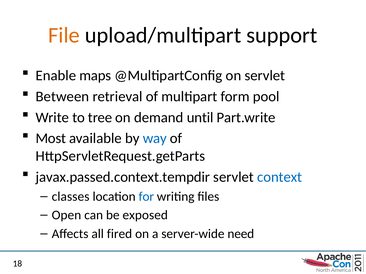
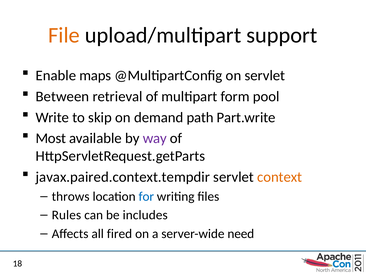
tree: tree -> skip
until: until -> path
way colour: blue -> purple
javax.passed.context.tempdir: javax.passed.context.tempdir -> javax.paired.context.tempdir
context colour: blue -> orange
classes: classes -> throws
Open: Open -> Rules
exposed: exposed -> includes
